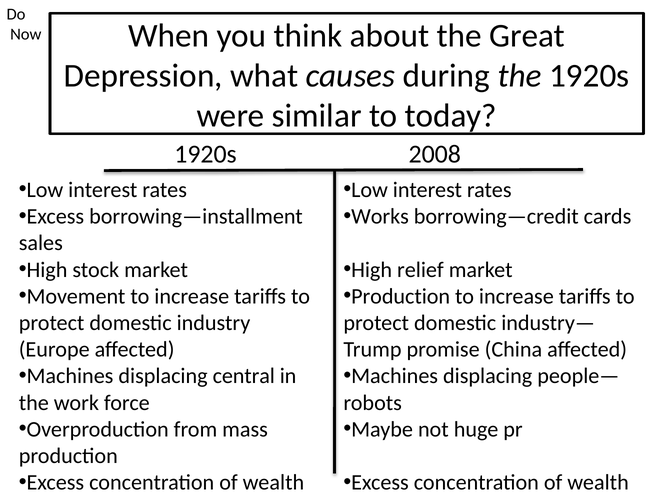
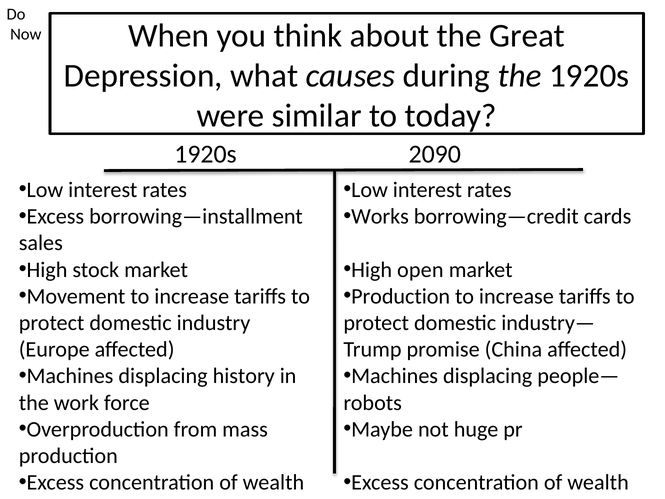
2008: 2008 -> 2090
relief: relief -> open
central: central -> history
